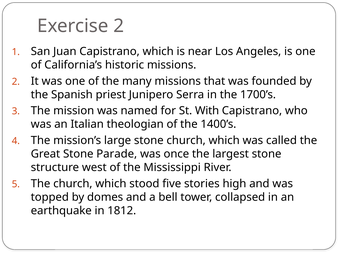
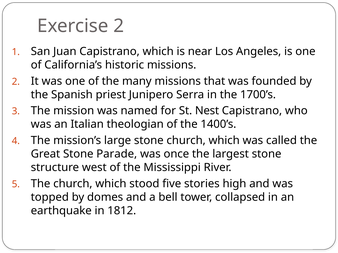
With: With -> Nest
